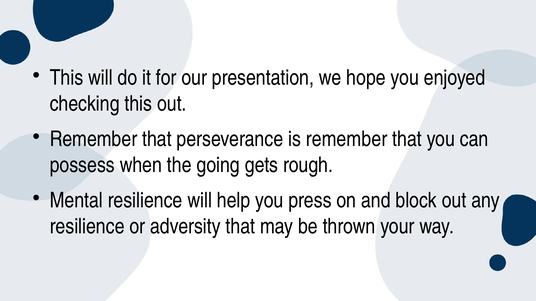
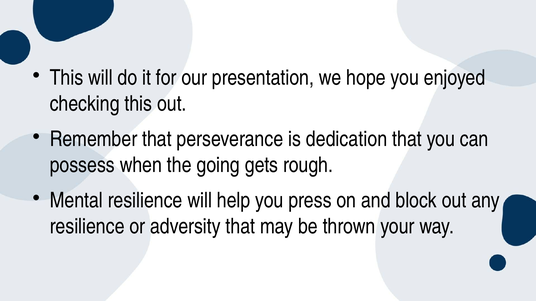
is remember: remember -> dedication
